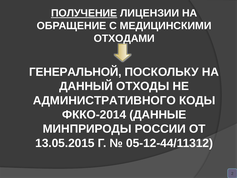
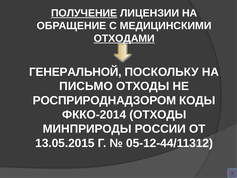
ОТХОДАМИ underline: none -> present
ДАННЫЙ: ДАННЫЙ -> ПИСЬМО
АДМИНИСТРАТИВНОГО: АДМИНИСТРАТИВНОГО -> РОСПРИРОДНАДЗОРОМ
ФККО-2014 ДАННЫЕ: ДАННЫЕ -> ОТХОДЫ
